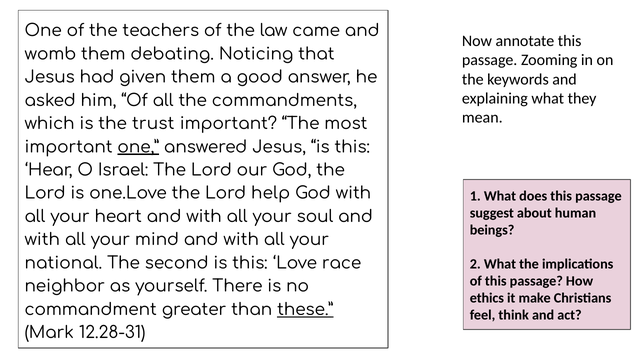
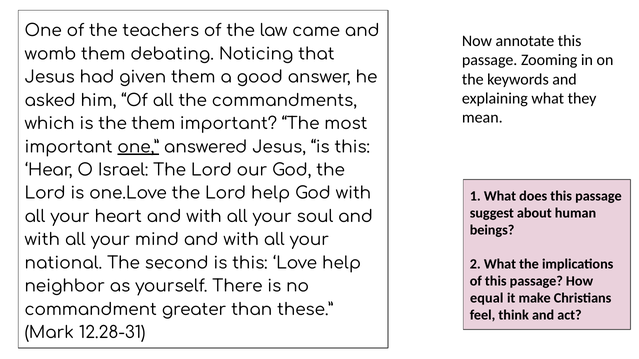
the trust: trust -> them
Love race: race -> help
ethics: ethics -> equal
these underline: present -> none
